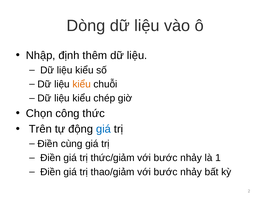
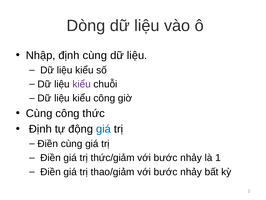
định thêm: thêm -> cùng
kiểu at (82, 84) colour: orange -> purple
kiểu chép: chép -> công
Chọn at (39, 113): Chọn -> Cùng
Trên at (40, 129): Trên -> Định
